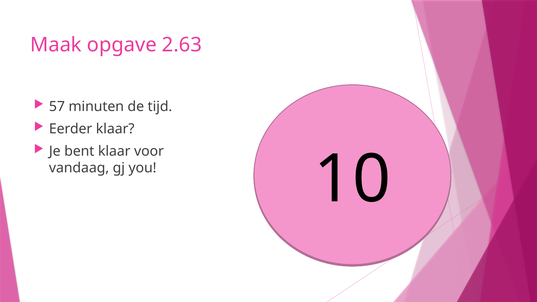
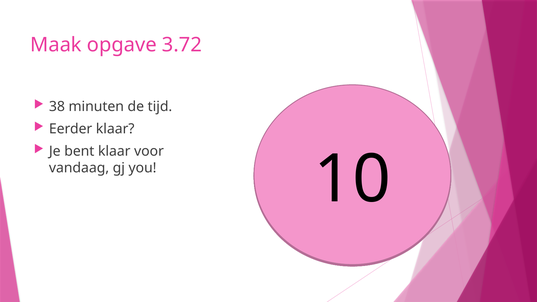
2.63: 2.63 -> 3.72
57: 57 -> 38
